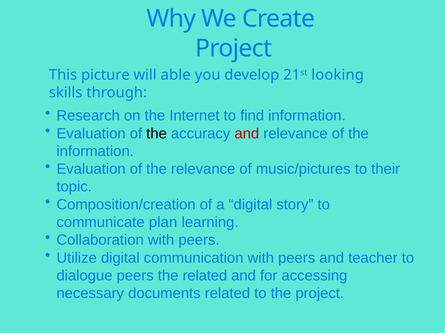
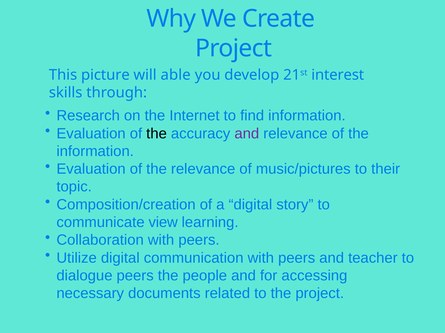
looking: looking -> interest
and at (247, 134) colour: red -> purple
plan: plan -> view
the related: related -> people
